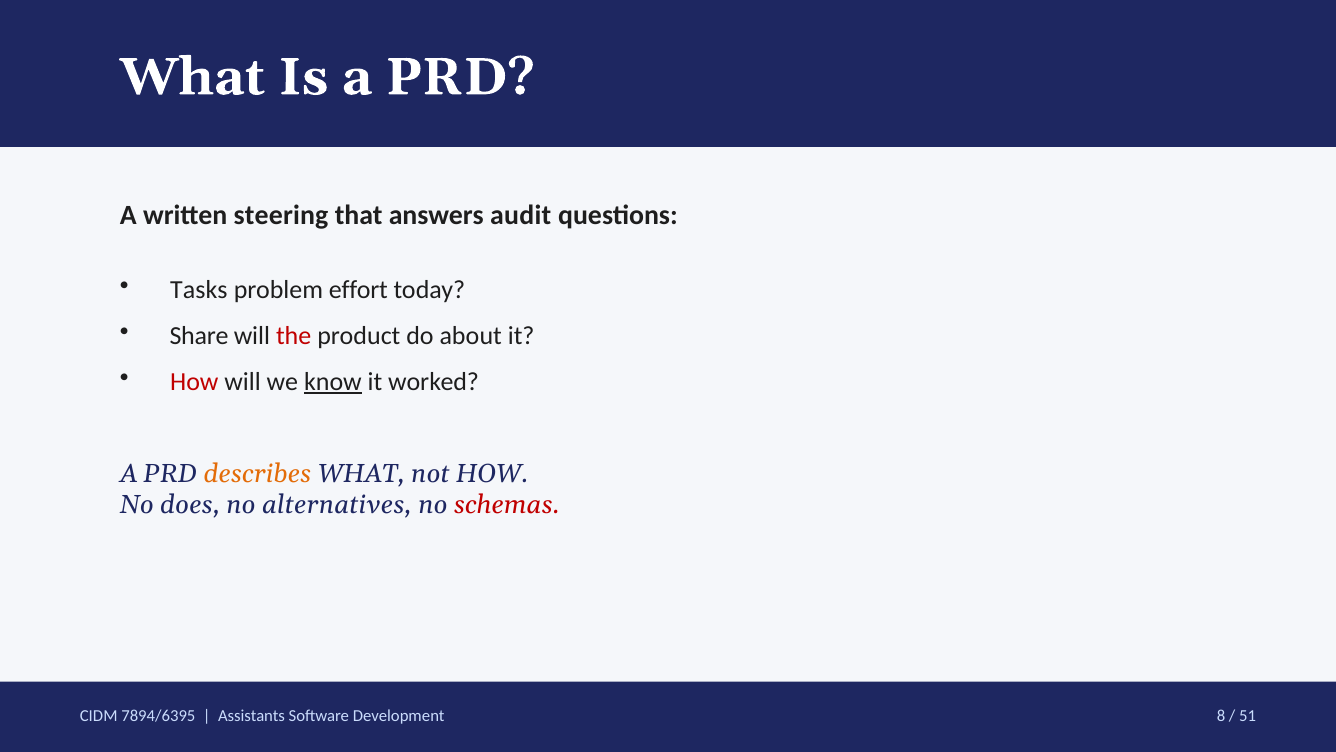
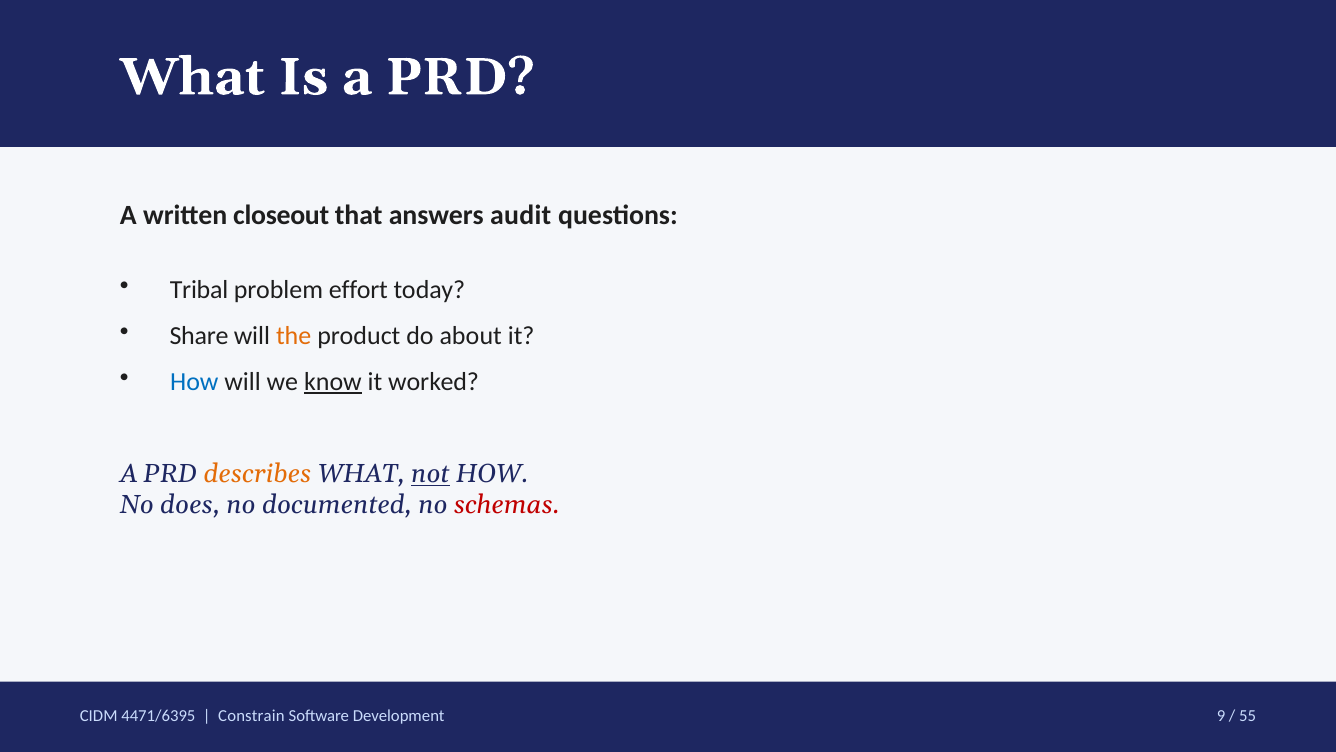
steering: steering -> closeout
Tasks: Tasks -> Tribal
the colour: red -> orange
How at (194, 382) colour: red -> blue
not underline: none -> present
alternatives: alternatives -> documented
7894/6395: 7894/6395 -> 4471/6395
Assistants: Assistants -> Constrain
8: 8 -> 9
51: 51 -> 55
